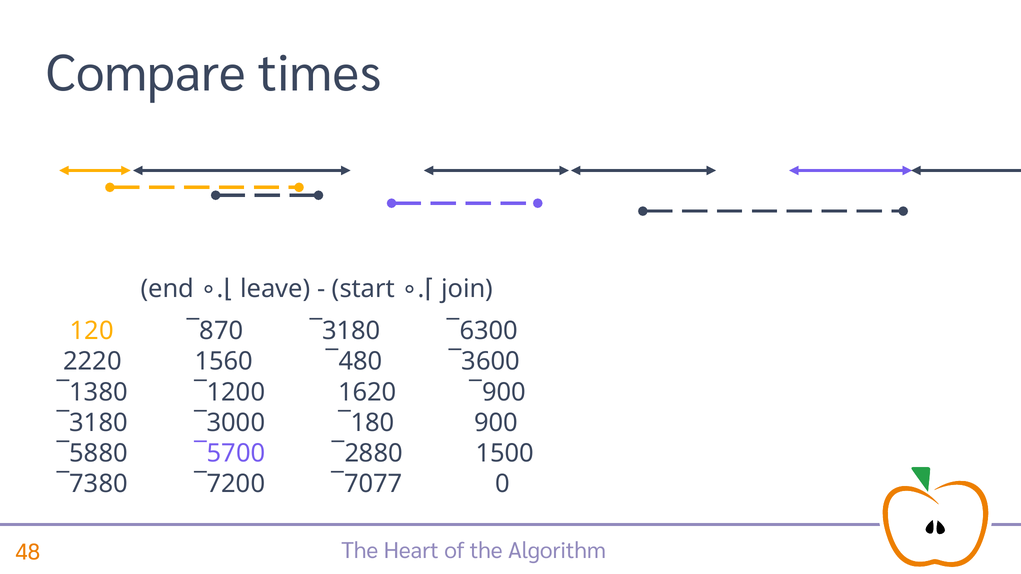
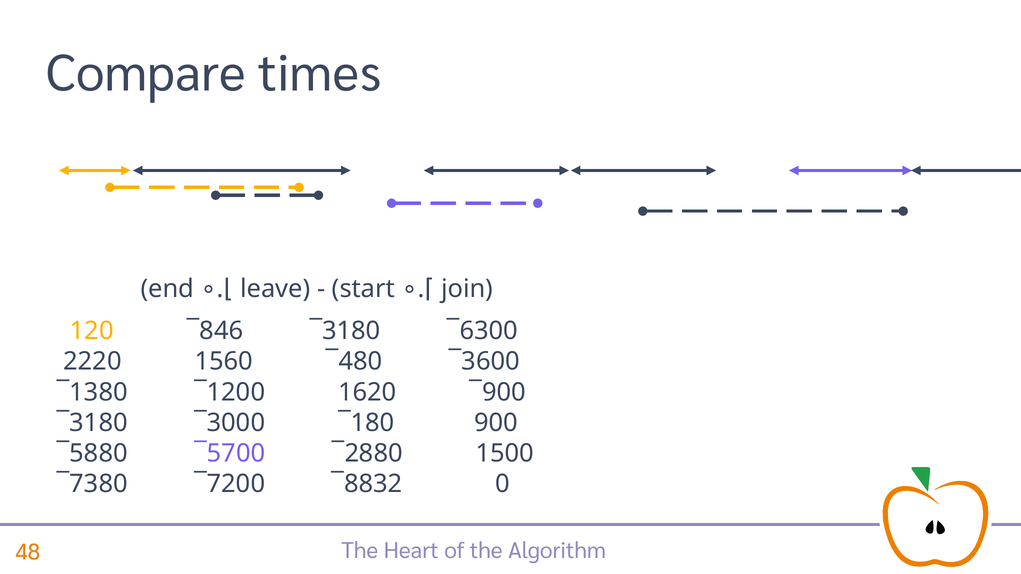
¯870: ¯870 -> ¯846
¯7077: ¯7077 -> ¯8832
